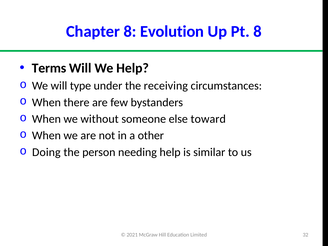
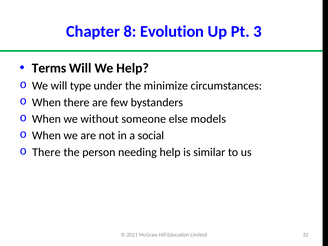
Pt 8: 8 -> 3
receiving: receiving -> minimize
toward: toward -> models
other: other -> social
Doing at (46, 152): Doing -> There
